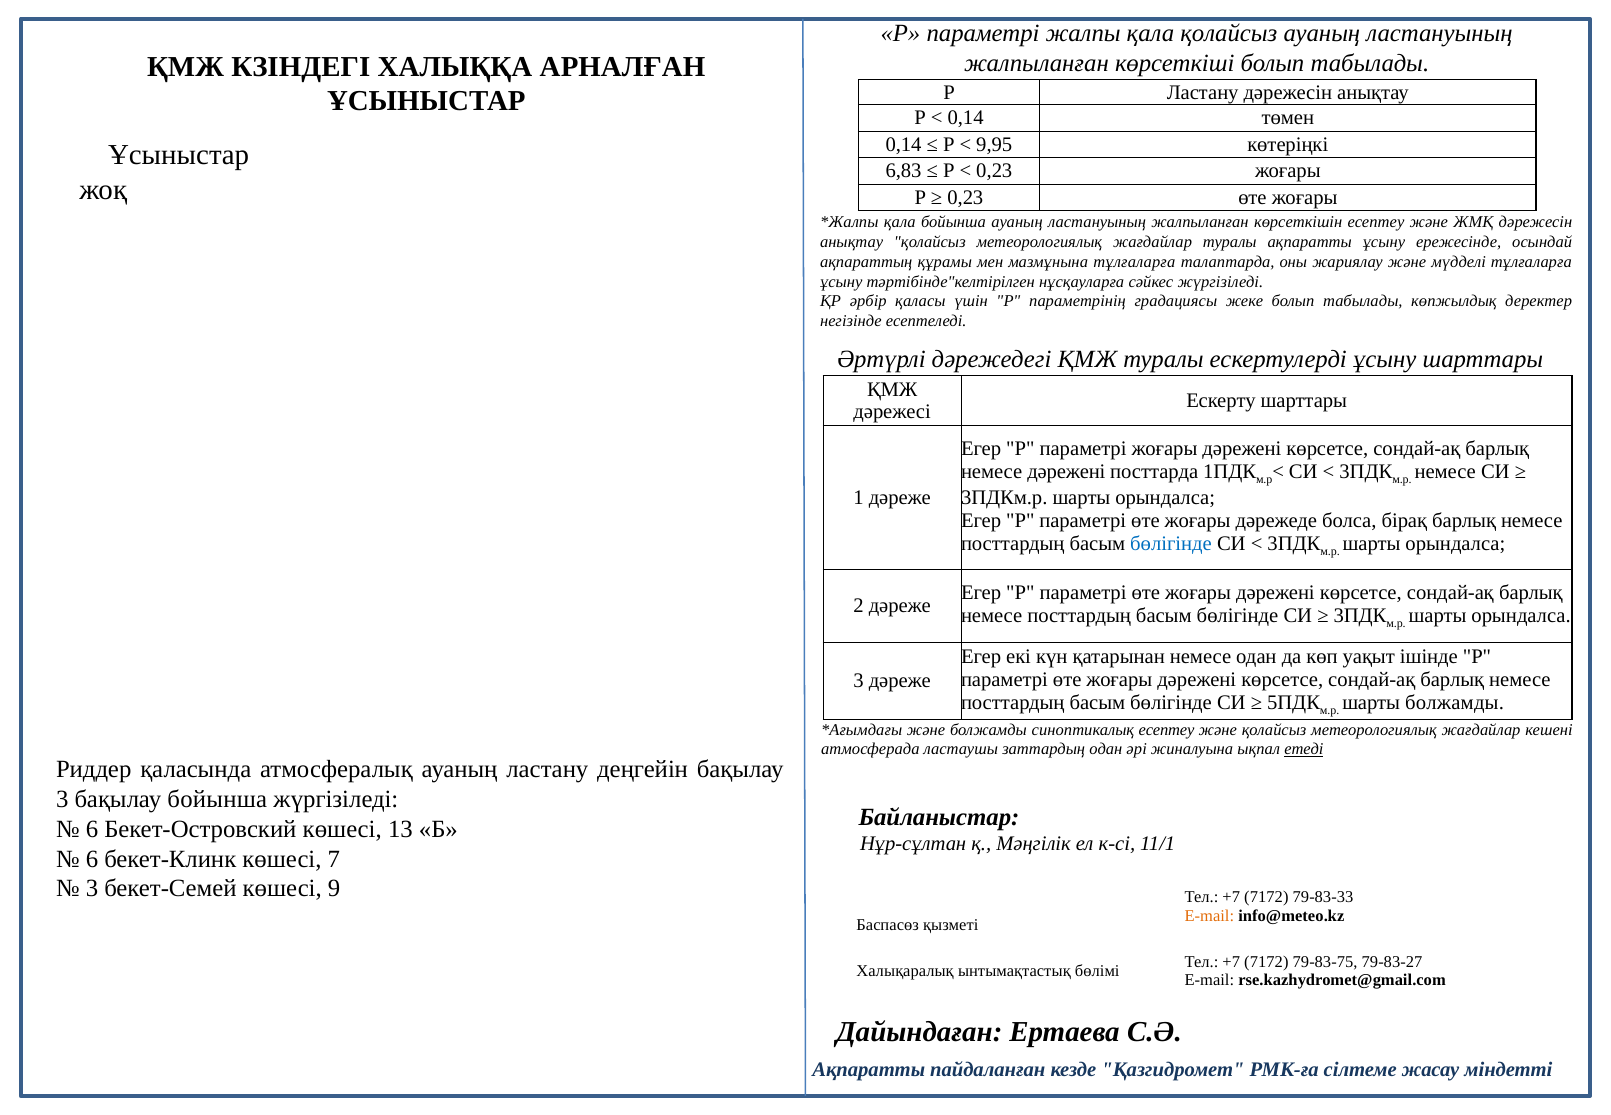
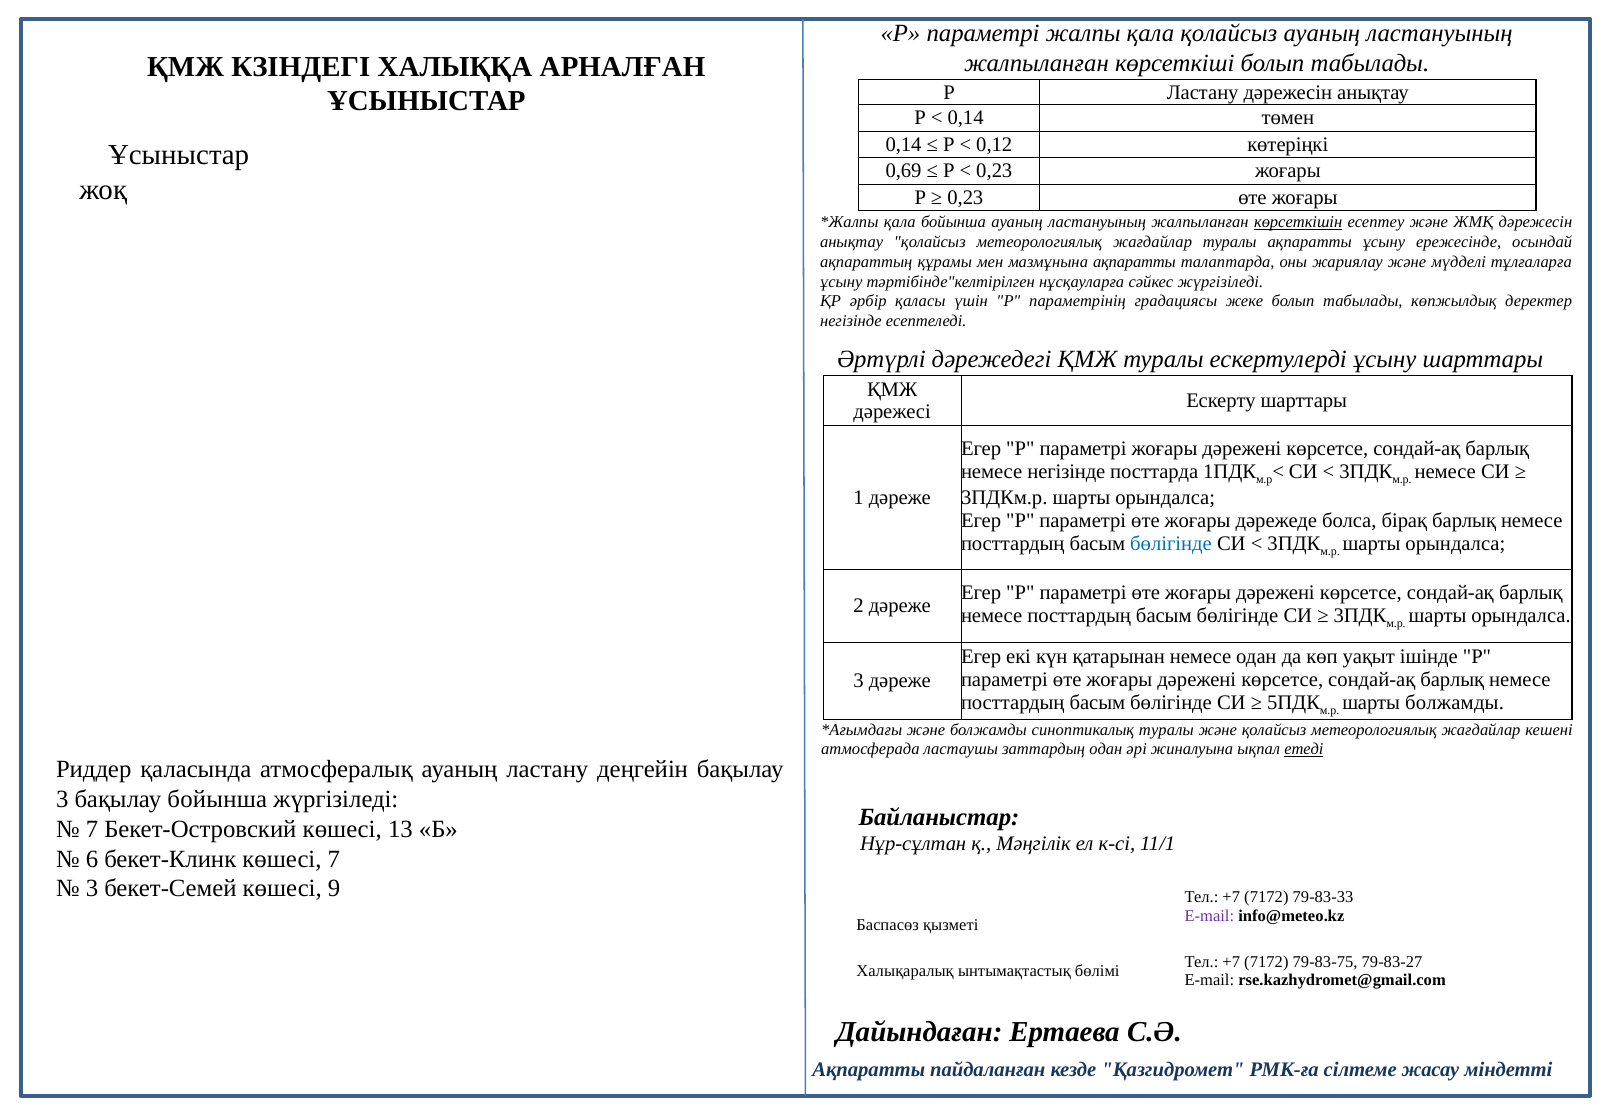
9,95: 9,95 -> 0,12
6,83: 6,83 -> 0,69
көрсеткішін underline: none -> present
мазмұнына тұлғаларға: тұлғаларға -> ақпаратты
немесе дәрежені: дәрежені -> негізінде
синоптикалық есептеу: есептеу -> туралы
6 at (92, 829): 6 -> 7
E-mail at (1209, 916) colour: orange -> purple
